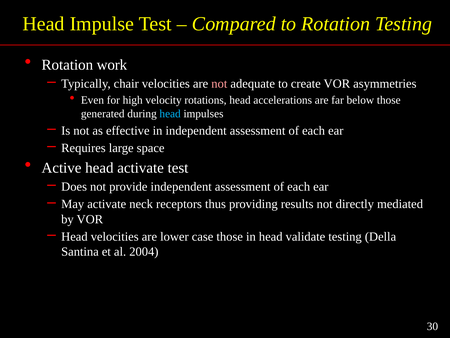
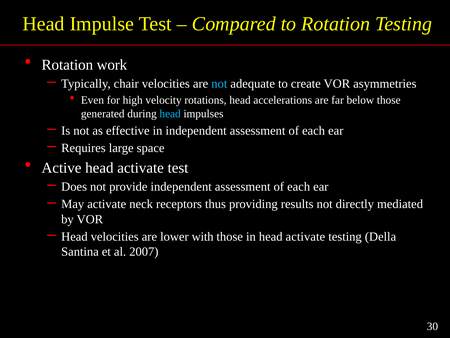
not at (219, 84) colour: pink -> light blue
case: case -> with
in head validate: validate -> activate
2004: 2004 -> 2007
